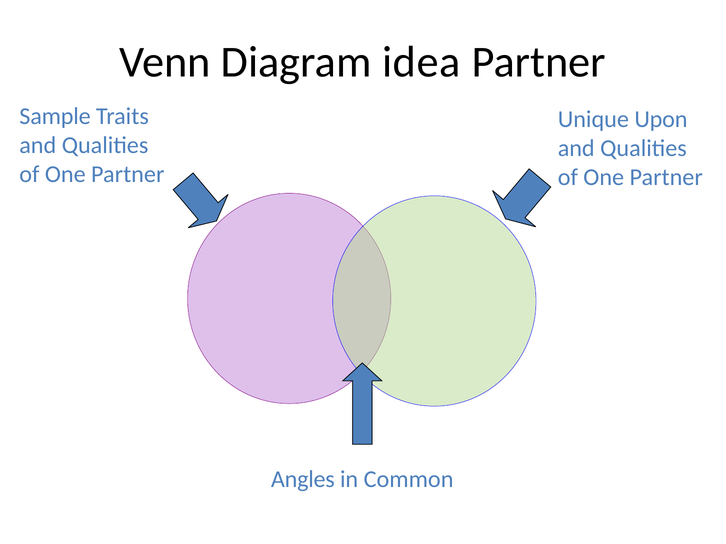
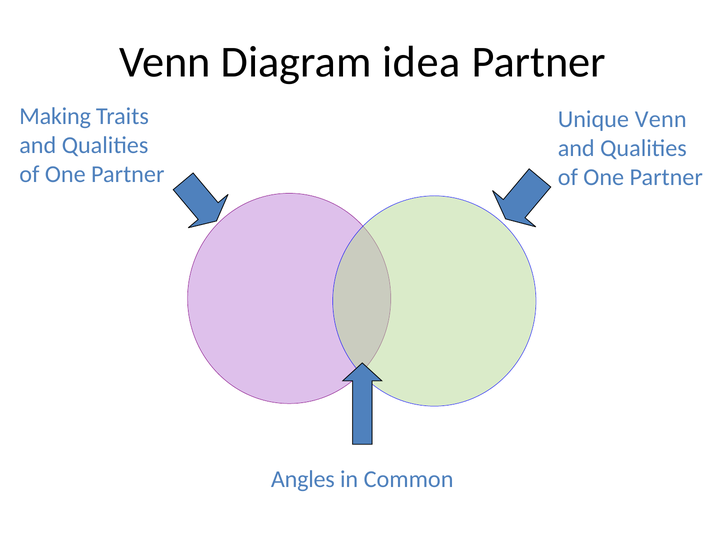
Sample: Sample -> Making
Unique Upon: Upon -> Venn
